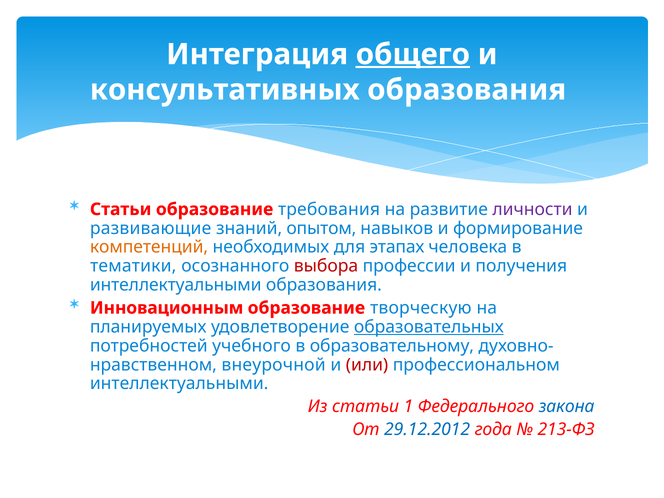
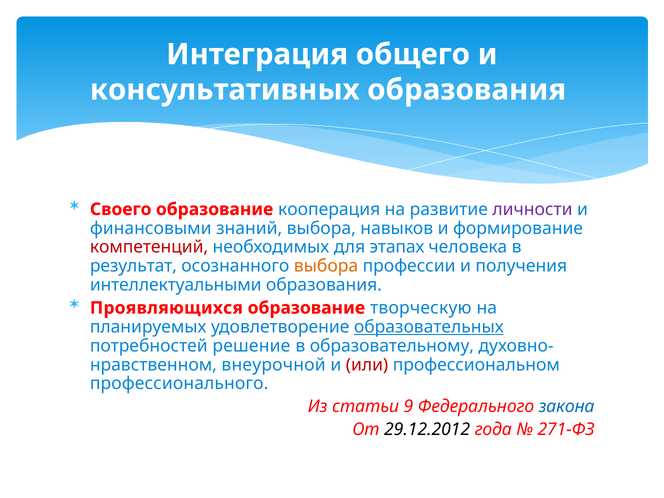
общего underline: present -> none
Статьи at (121, 209): Статьи -> Своего
требования: требования -> кооперация
развивающие: развивающие -> финансовыми
знаний опытом: опытом -> выбора
компетенций colour: orange -> red
тематики: тематики -> результат
выбора at (326, 266) colour: red -> orange
Инновационным: Инновационным -> Проявляющихся
учебного: учебного -> решение
интеллектуальными at (179, 384): интеллектуальными -> профессионального
1: 1 -> 9
29.12.2012 colour: blue -> black
213-ФЗ: 213-ФЗ -> 271-ФЗ
